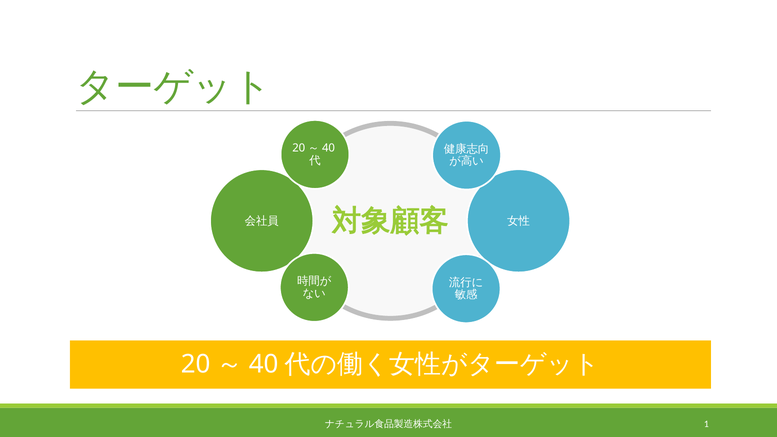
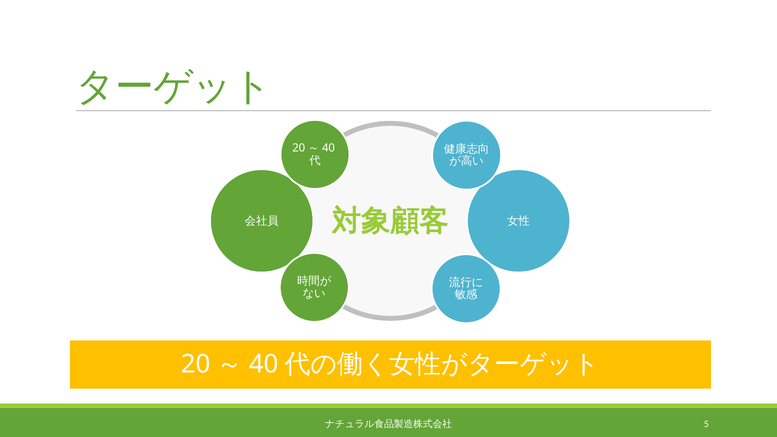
1: 1 -> 5
